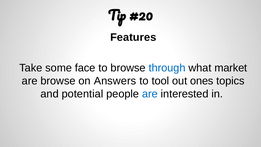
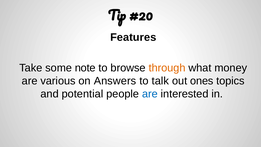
face: face -> note
through colour: blue -> orange
market: market -> money
are browse: browse -> various
tool: tool -> talk
